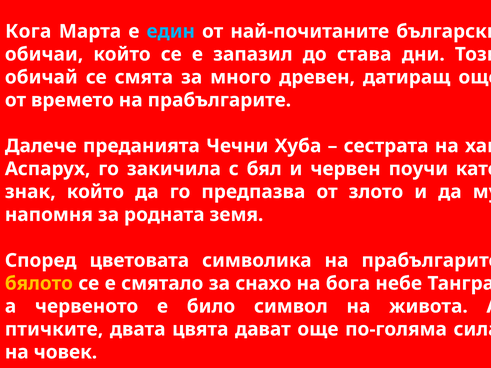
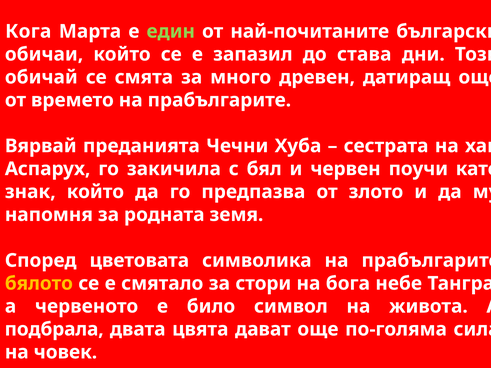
един colour: light blue -> light green
Далече: Далече -> Вярвай
снахо: снахо -> стори
птичките: птичките -> подбрала
